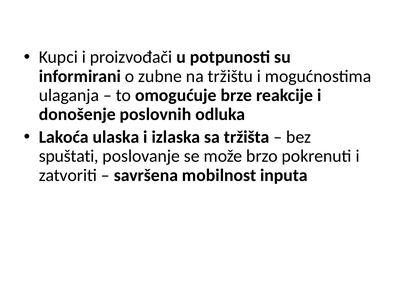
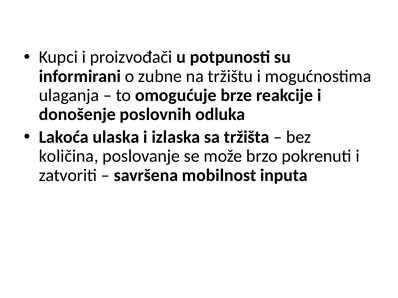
spuštati: spuštati -> količina
